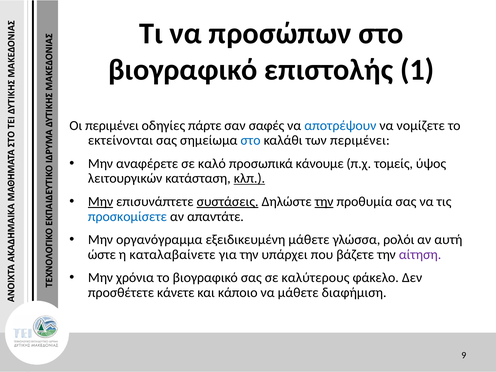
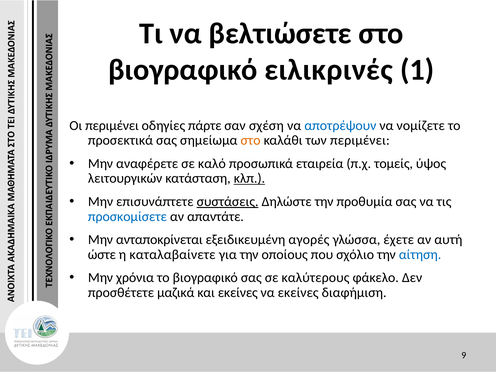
προσώπων: προσώπων -> βελτιώσετε
επιστολής: επιστολής -> ειλικρινές
σαφές: σαφές -> σχέση
εκτείνονται: εκτείνονται -> προσεκτικά
στο at (251, 140) colour: blue -> orange
κάνουμε: κάνουμε -> εταιρεία
Μην at (101, 202) underline: present -> none
την at (324, 202) underline: present -> none
οργανόγραμμα: οργανόγραμμα -> ανταποκρίνεται
εξειδικευμένη μάθετε: μάθετε -> αγορές
ρολόι: ρολόι -> έχετε
υπάρχει: υπάρχει -> οποίους
βάζετε: βάζετε -> σχόλιο
αίτηση colour: purple -> blue
κάνετε: κάνετε -> μαζικά
και κάποιο: κάποιο -> εκείνες
να μάθετε: μάθετε -> εκείνες
